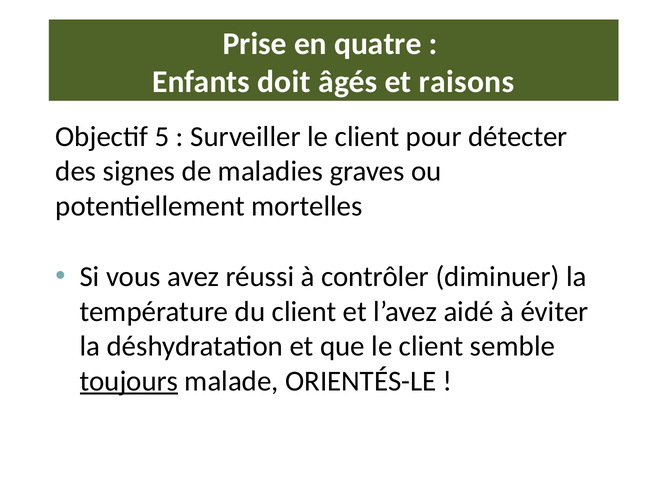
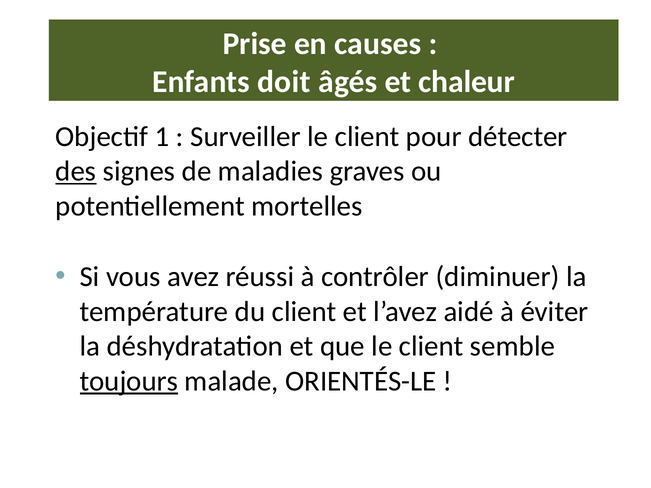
quatre: quatre -> causes
raisons: raisons -> chaleur
5: 5 -> 1
des underline: none -> present
